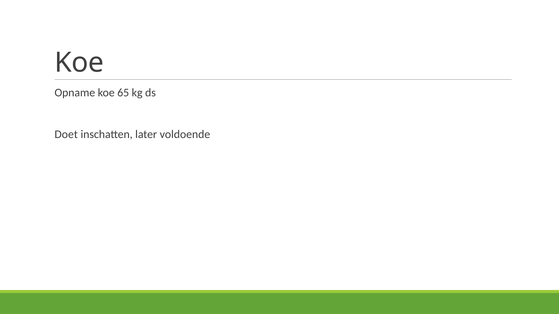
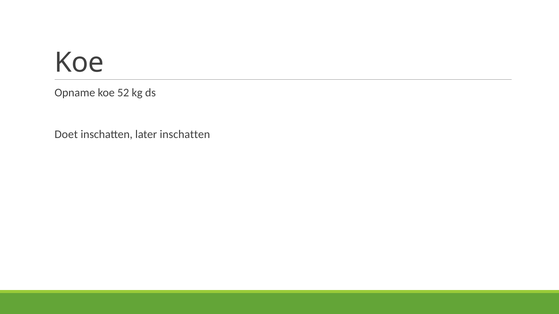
65: 65 -> 52
later voldoende: voldoende -> inschatten
